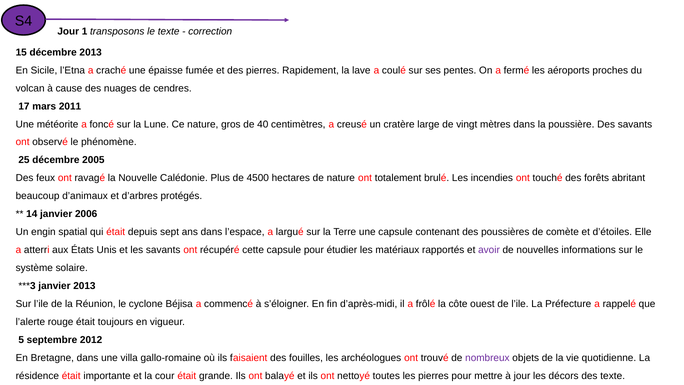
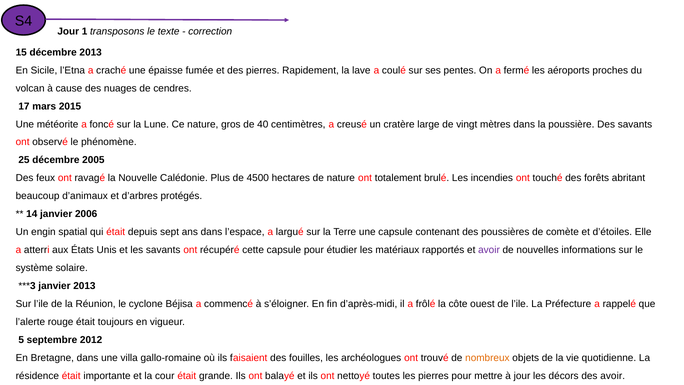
2011: 2011 -> 2015
nombreux colour: purple -> orange
des texte: texte -> avoir
